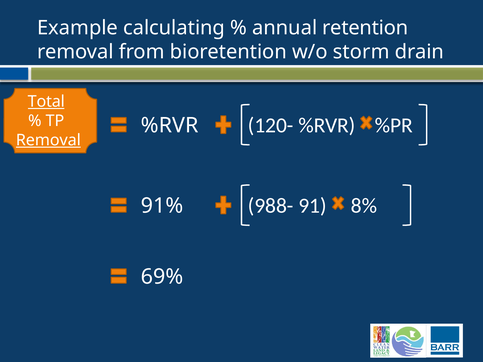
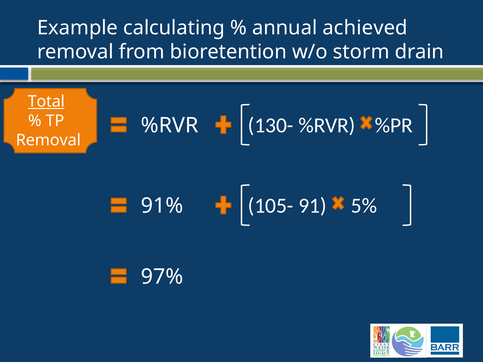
retention: retention -> achieved
120-: 120- -> 130-
Removal at (48, 140) underline: present -> none
988-: 988- -> 105-
8%: 8% -> 5%
69%: 69% -> 97%
